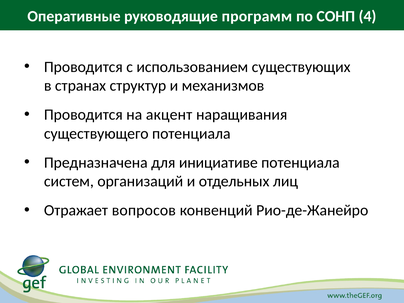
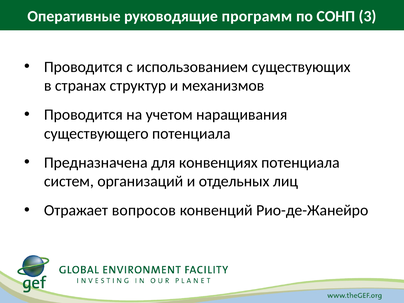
4: 4 -> 3
акцент: акцент -> учетом
инициативе: инициативе -> конвенциях
